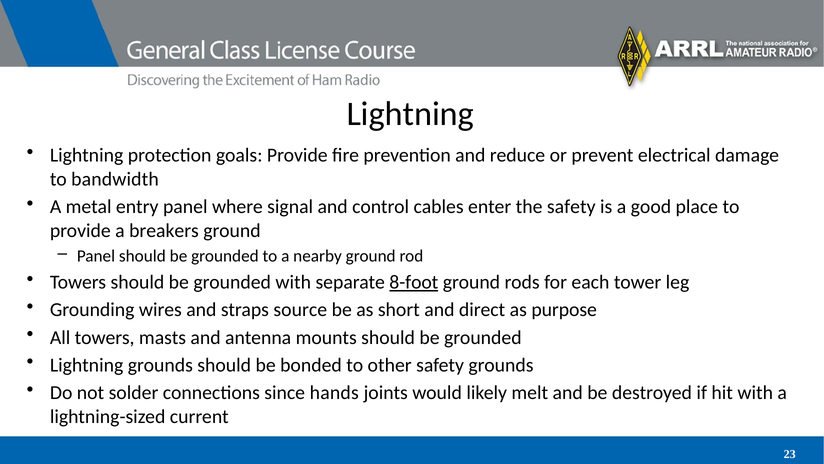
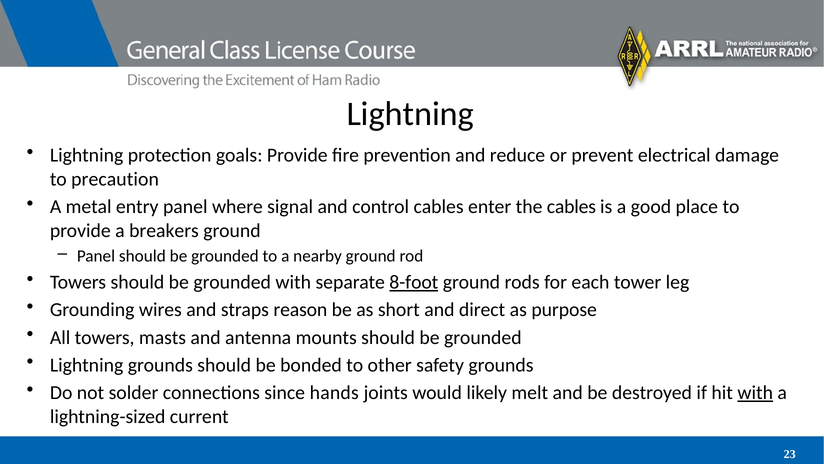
bandwidth: bandwidth -> precaution
the safety: safety -> cables
source: source -> reason
with at (755, 392) underline: none -> present
